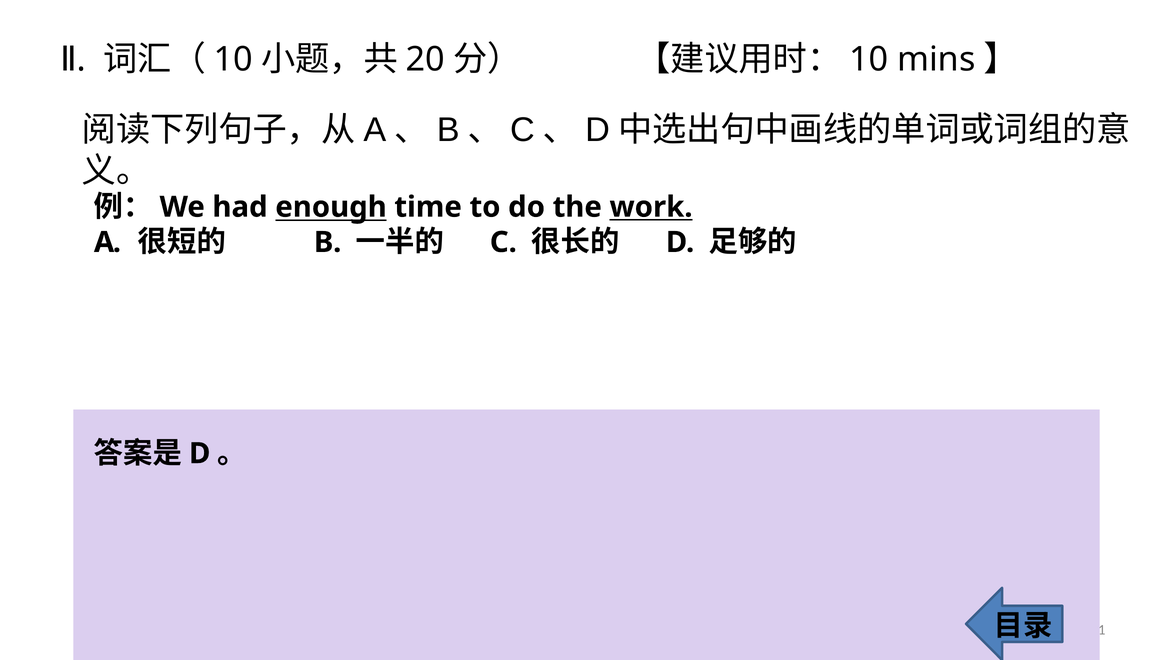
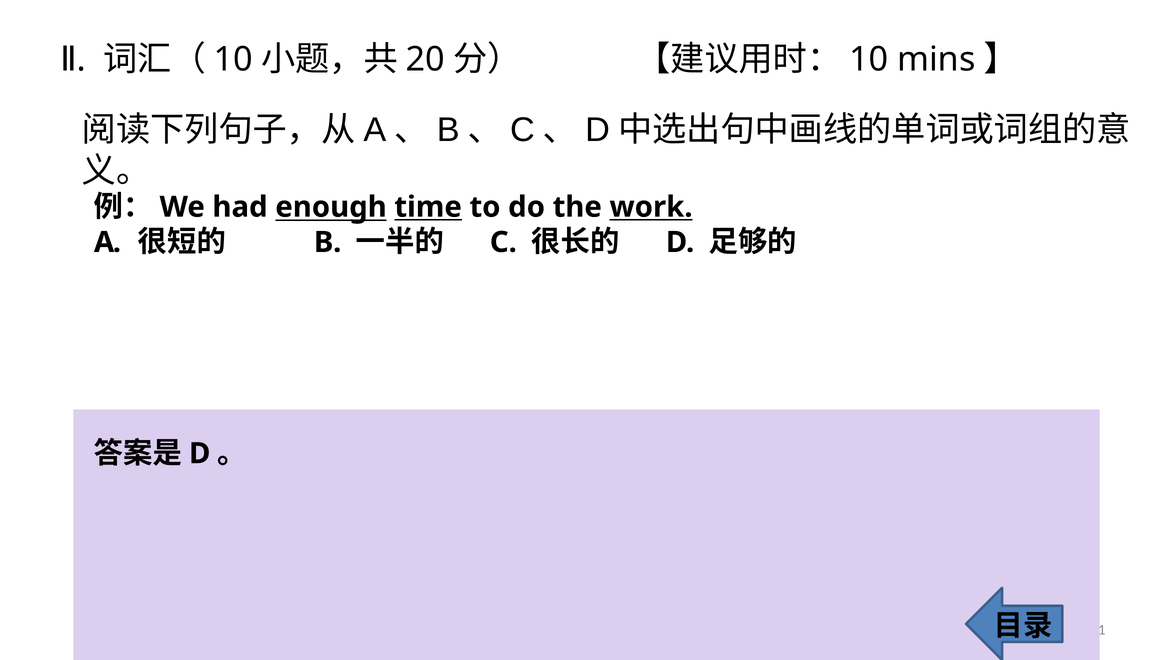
time underline: none -> present
